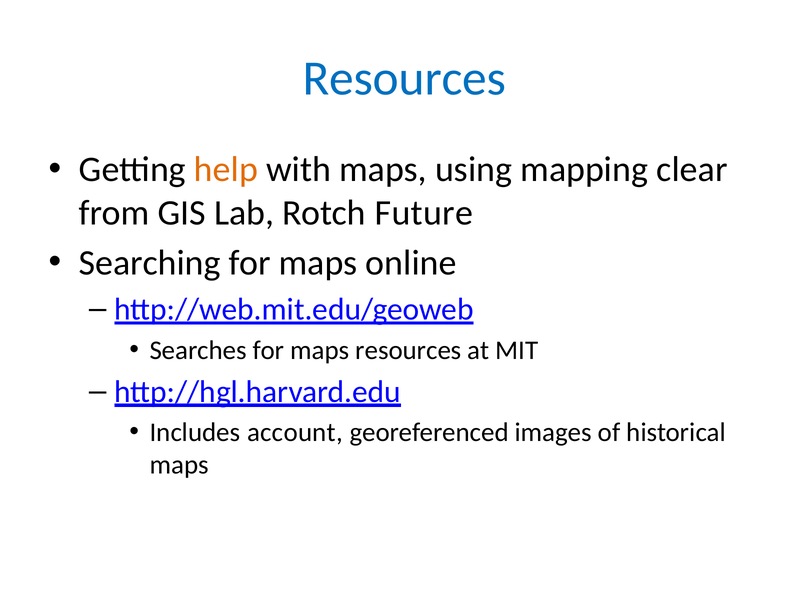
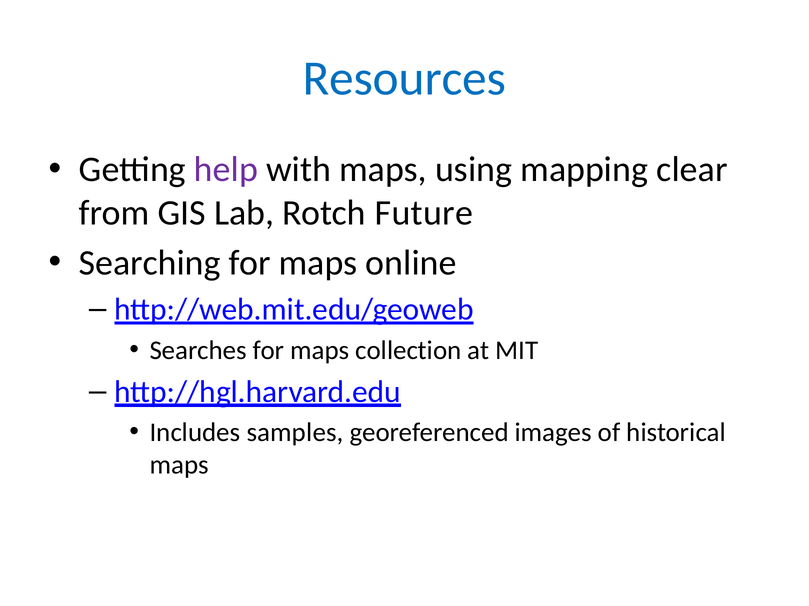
help colour: orange -> purple
maps resources: resources -> collection
account: account -> samples
